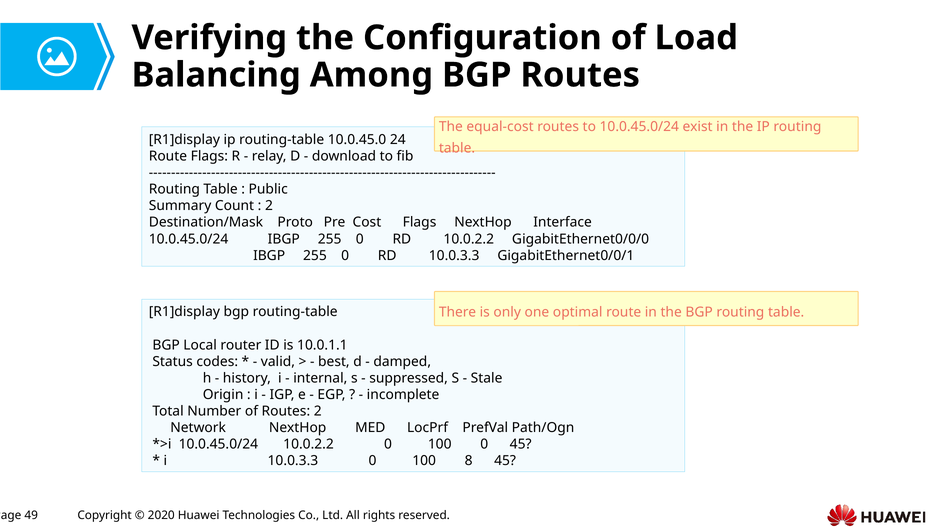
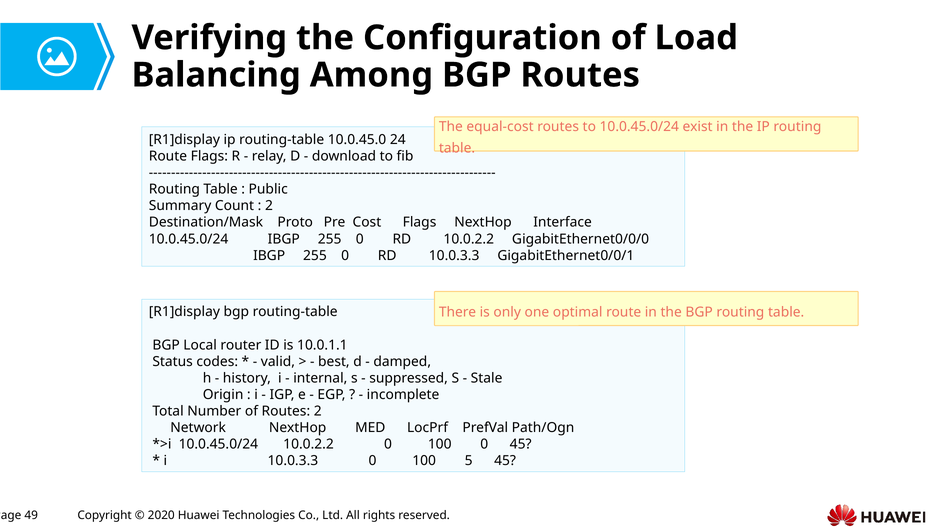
8: 8 -> 5
